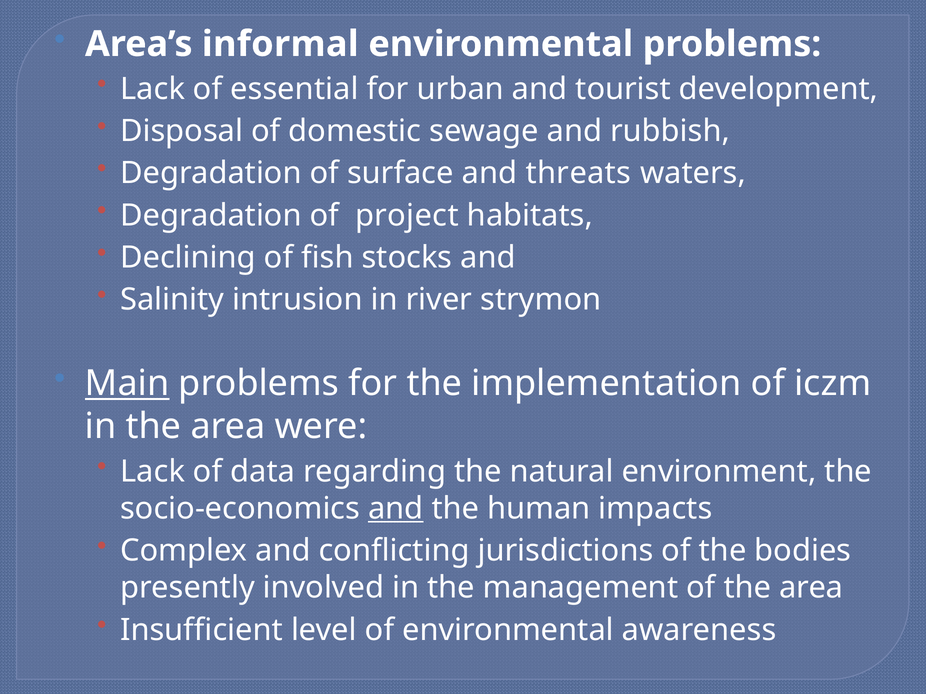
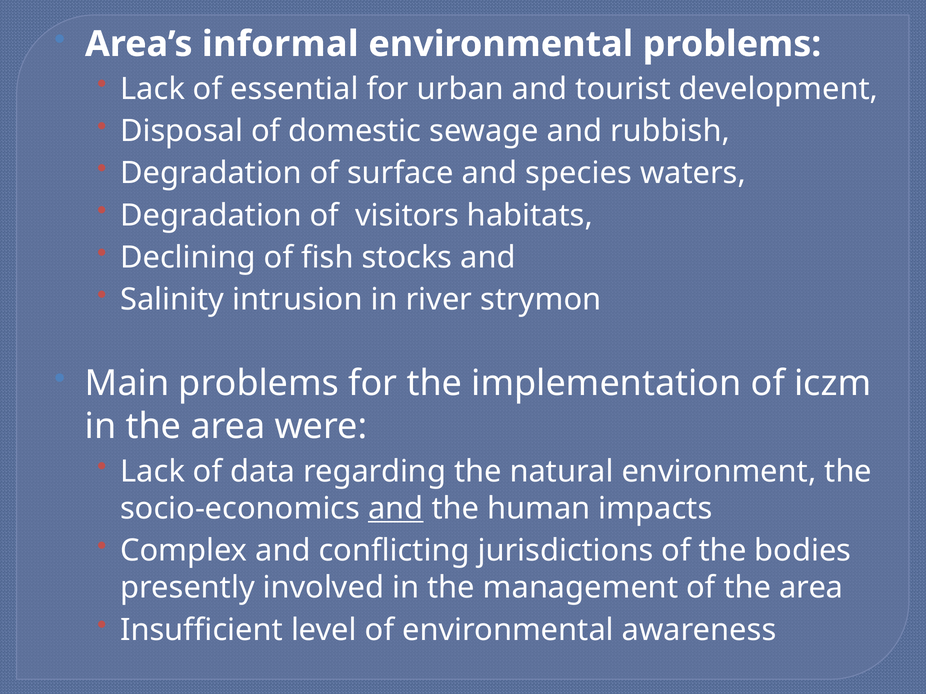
threats: threats -> species
project: project -> visitors
Main underline: present -> none
